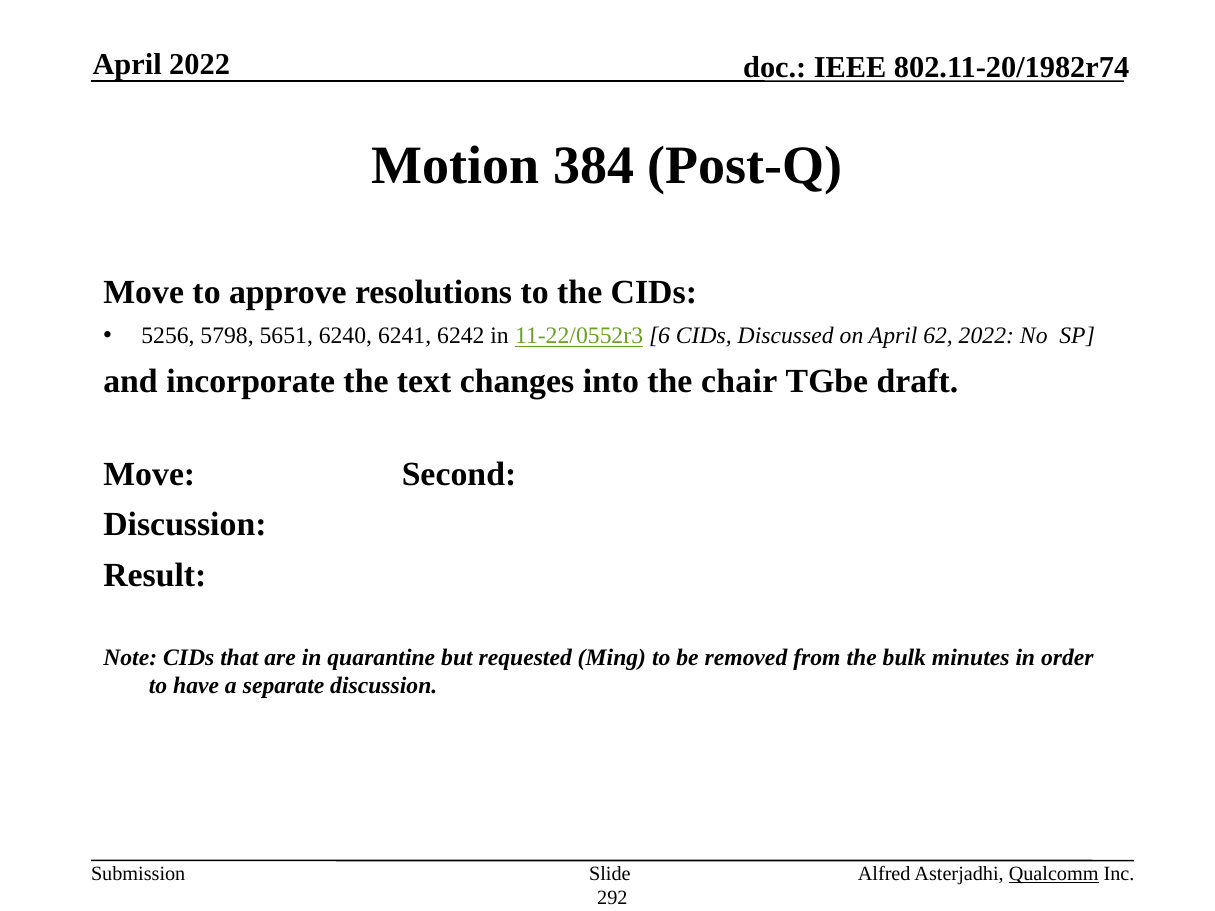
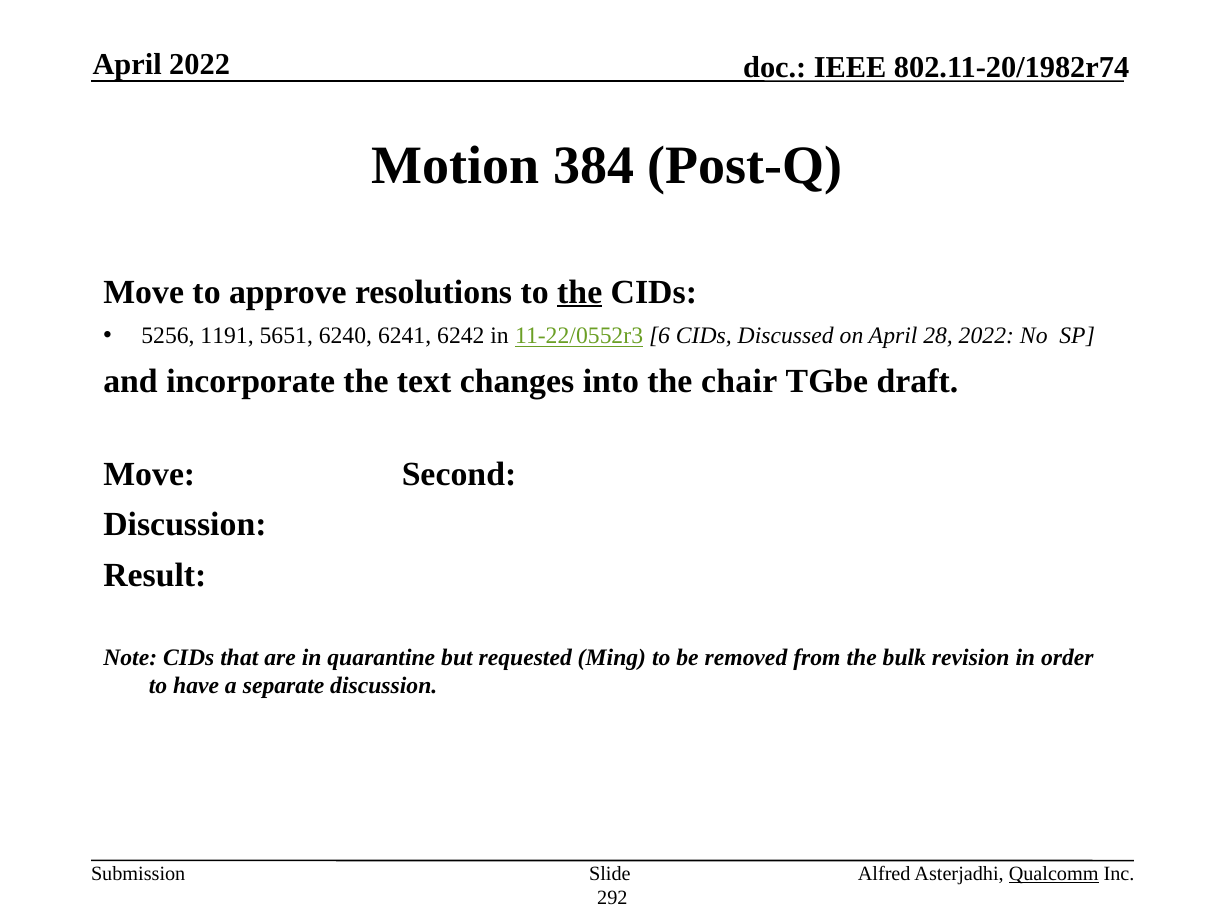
the at (580, 292) underline: none -> present
5798: 5798 -> 1191
62: 62 -> 28
minutes: minutes -> revision
